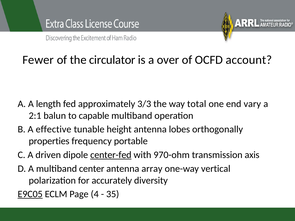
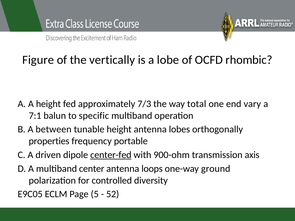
Fewer: Fewer -> Figure
circulator: circulator -> vertically
over: over -> lobe
account: account -> rhombic
A length: length -> height
3/3: 3/3 -> 7/3
2:1: 2:1 -> 7:1
capable: capable -> specific
effective: effective -> between
970-ohm: 970-ohm -> 900-ohm
array: array -> loops
vertical: vertical -> ground
accurately: accurately -> controlled
E9C05 underline: present -> none
4: 4 -> 5
35: 35 -> 52
